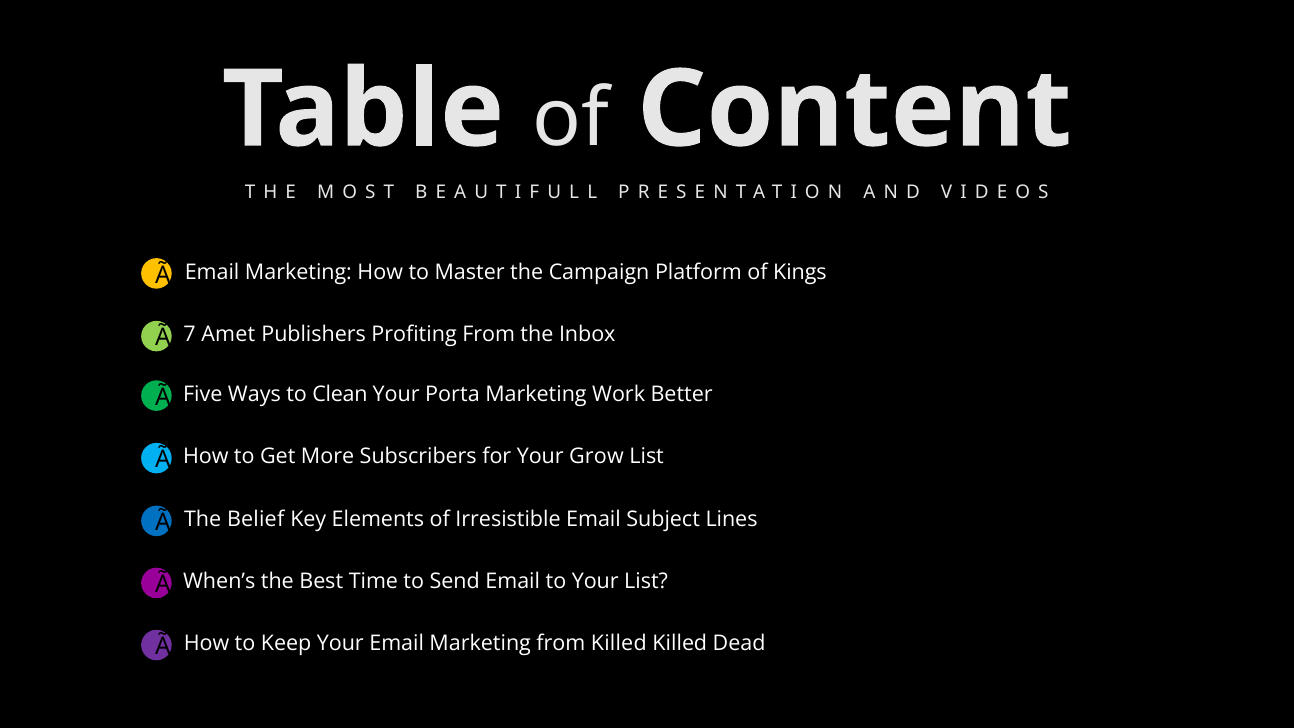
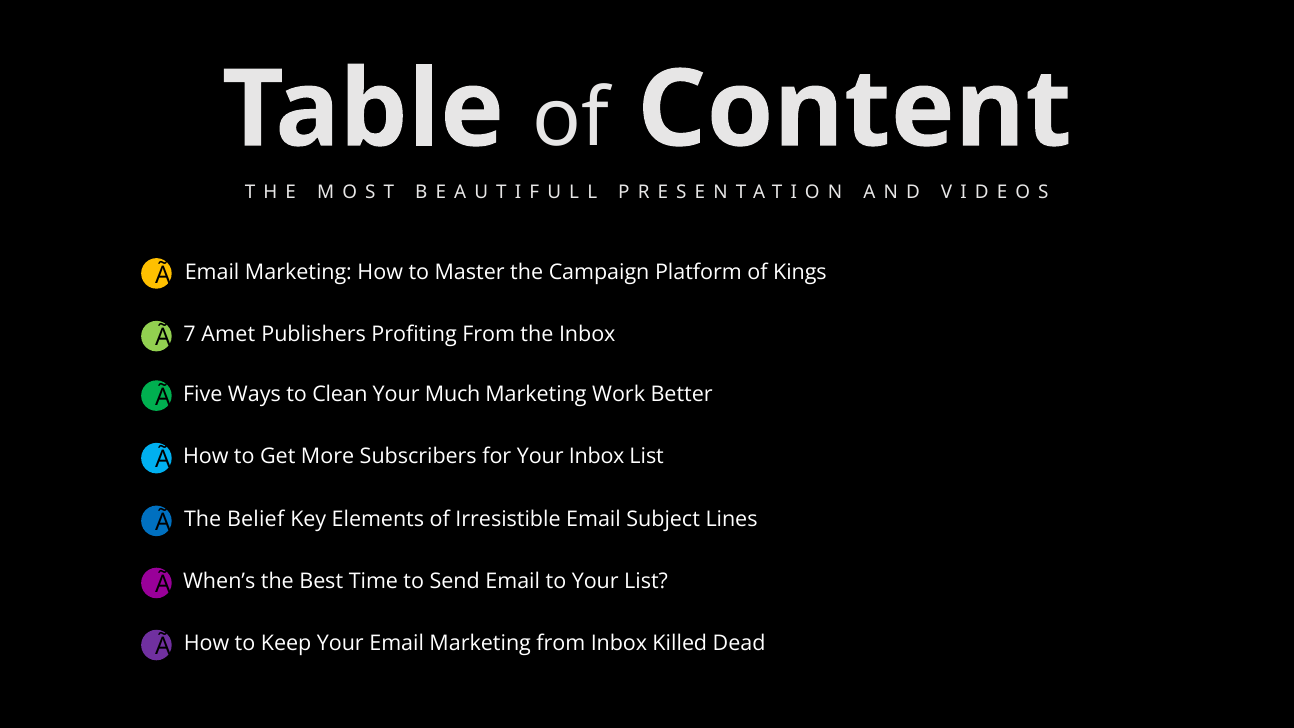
Porta: Porta -> Much
Your Grow: Grow -> Inbox
from Killed: Killed -> Inbox
